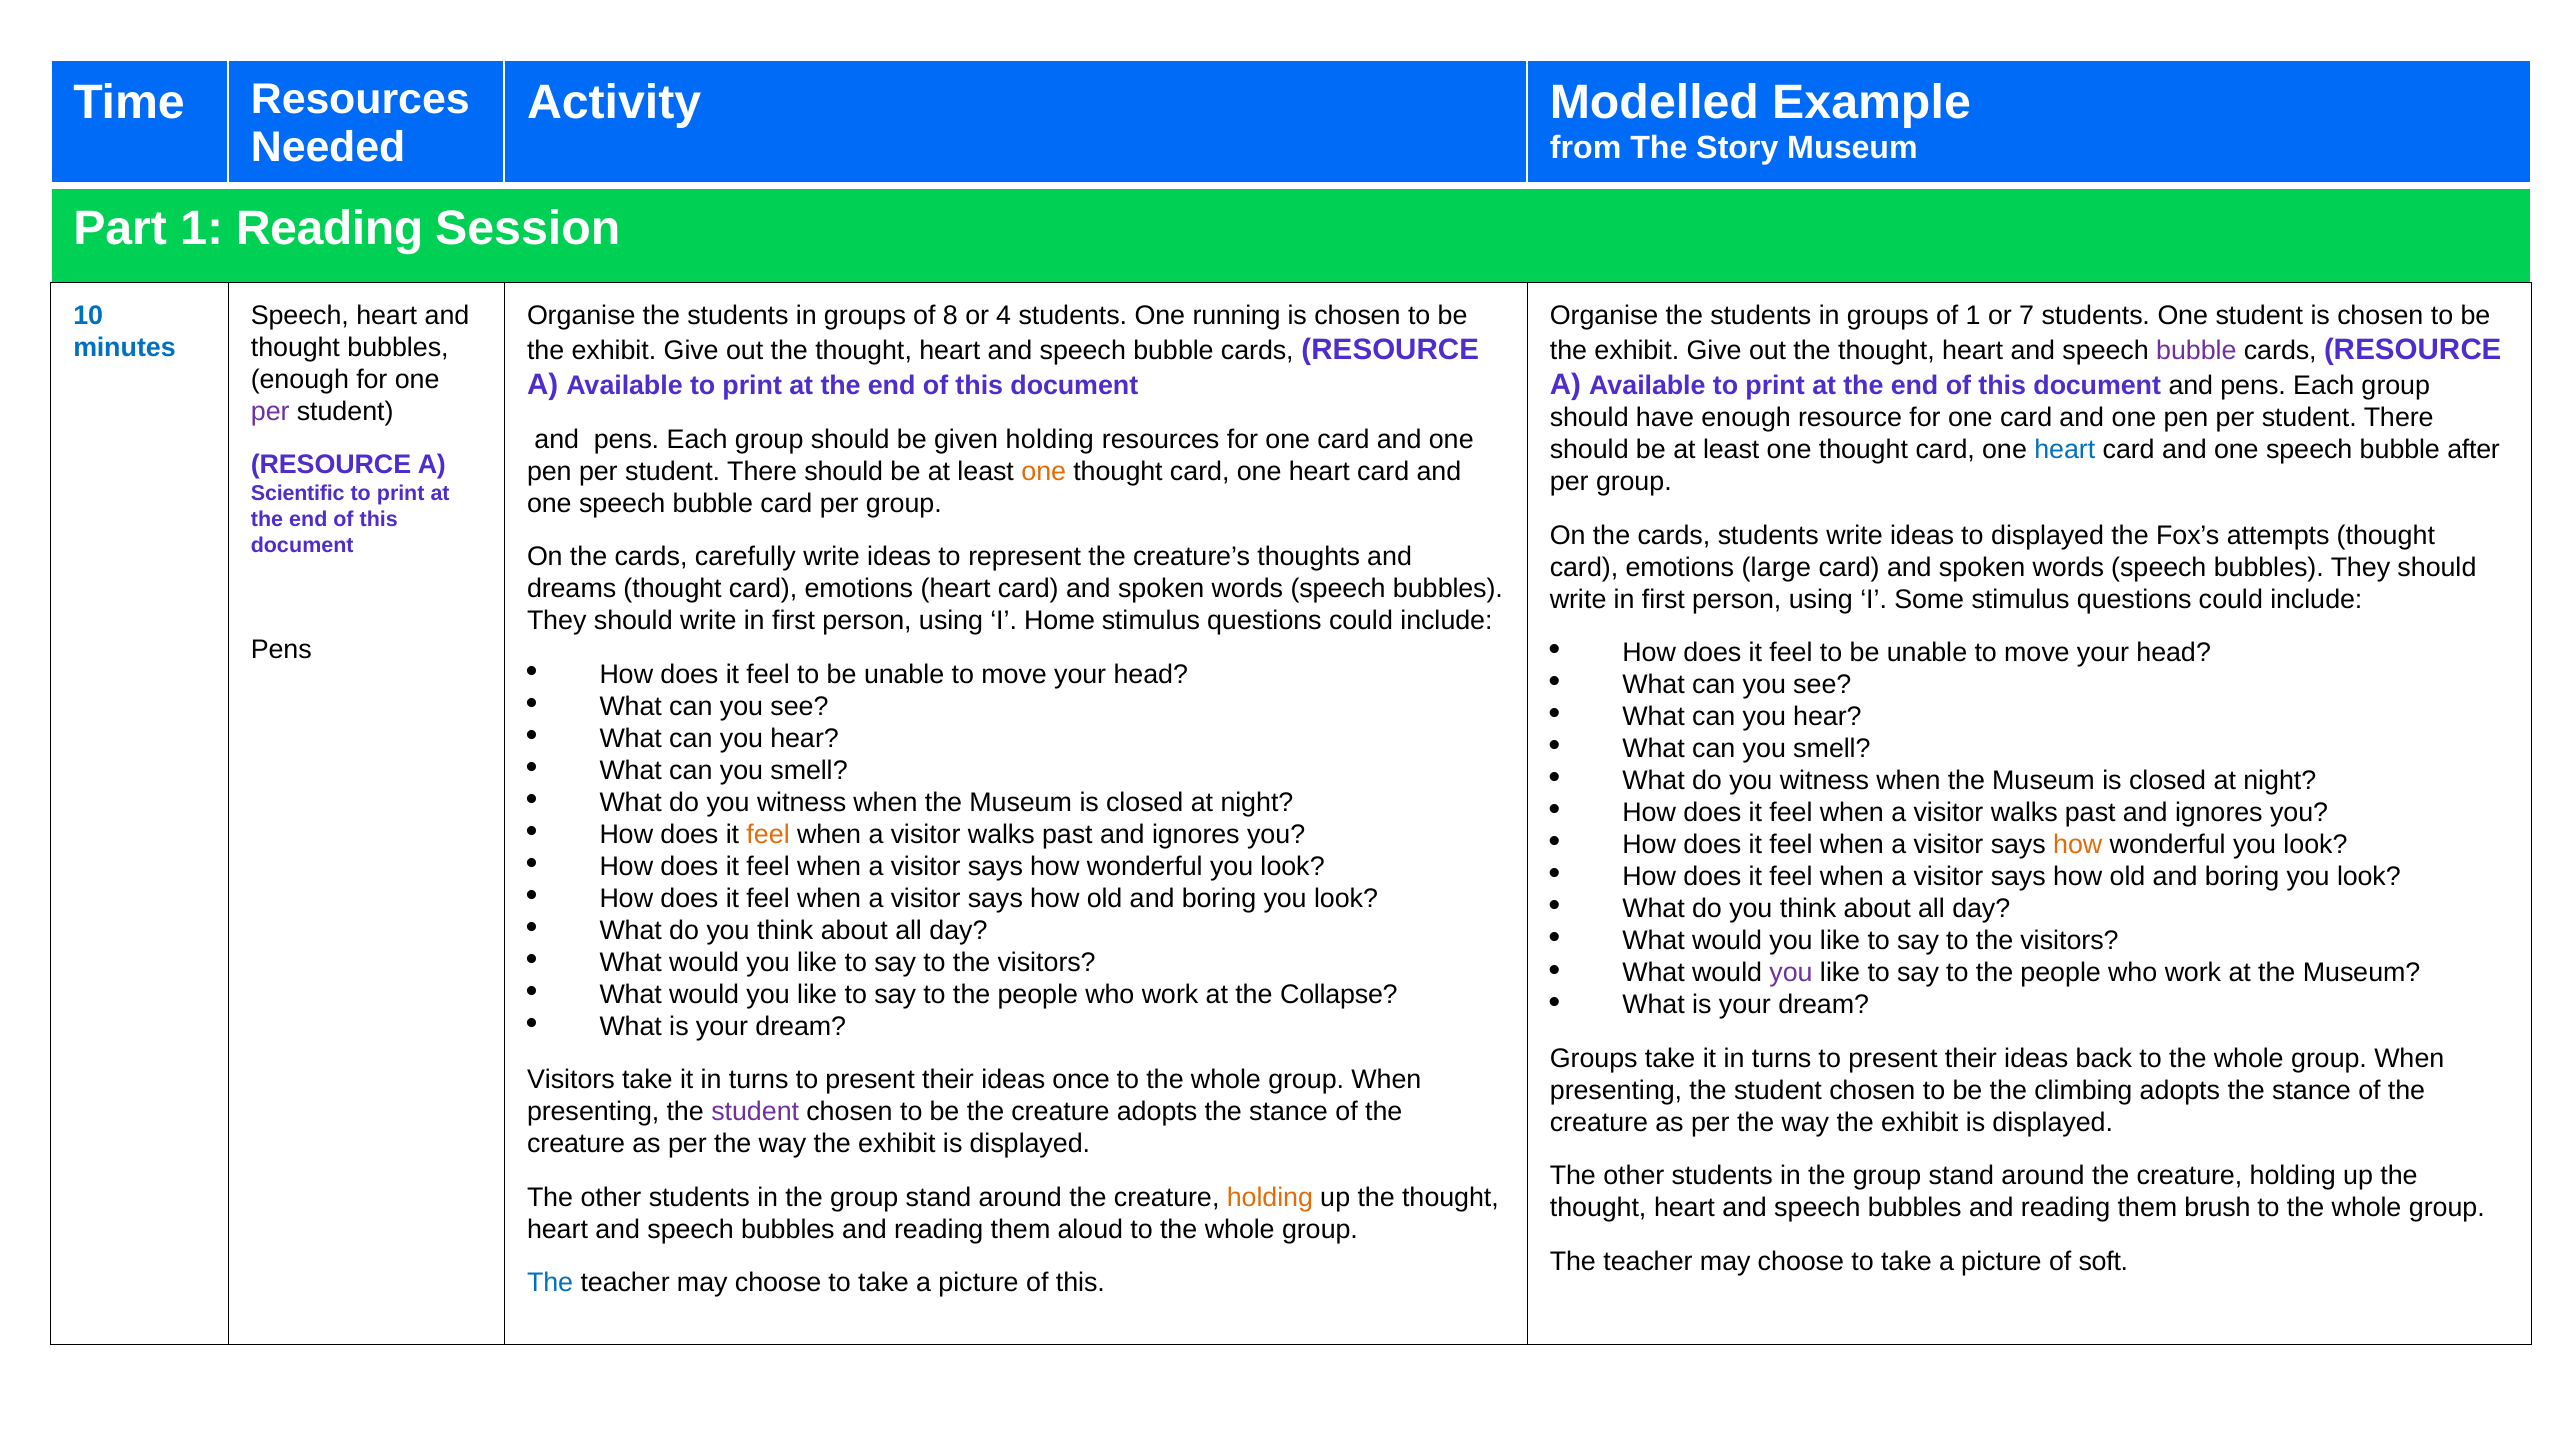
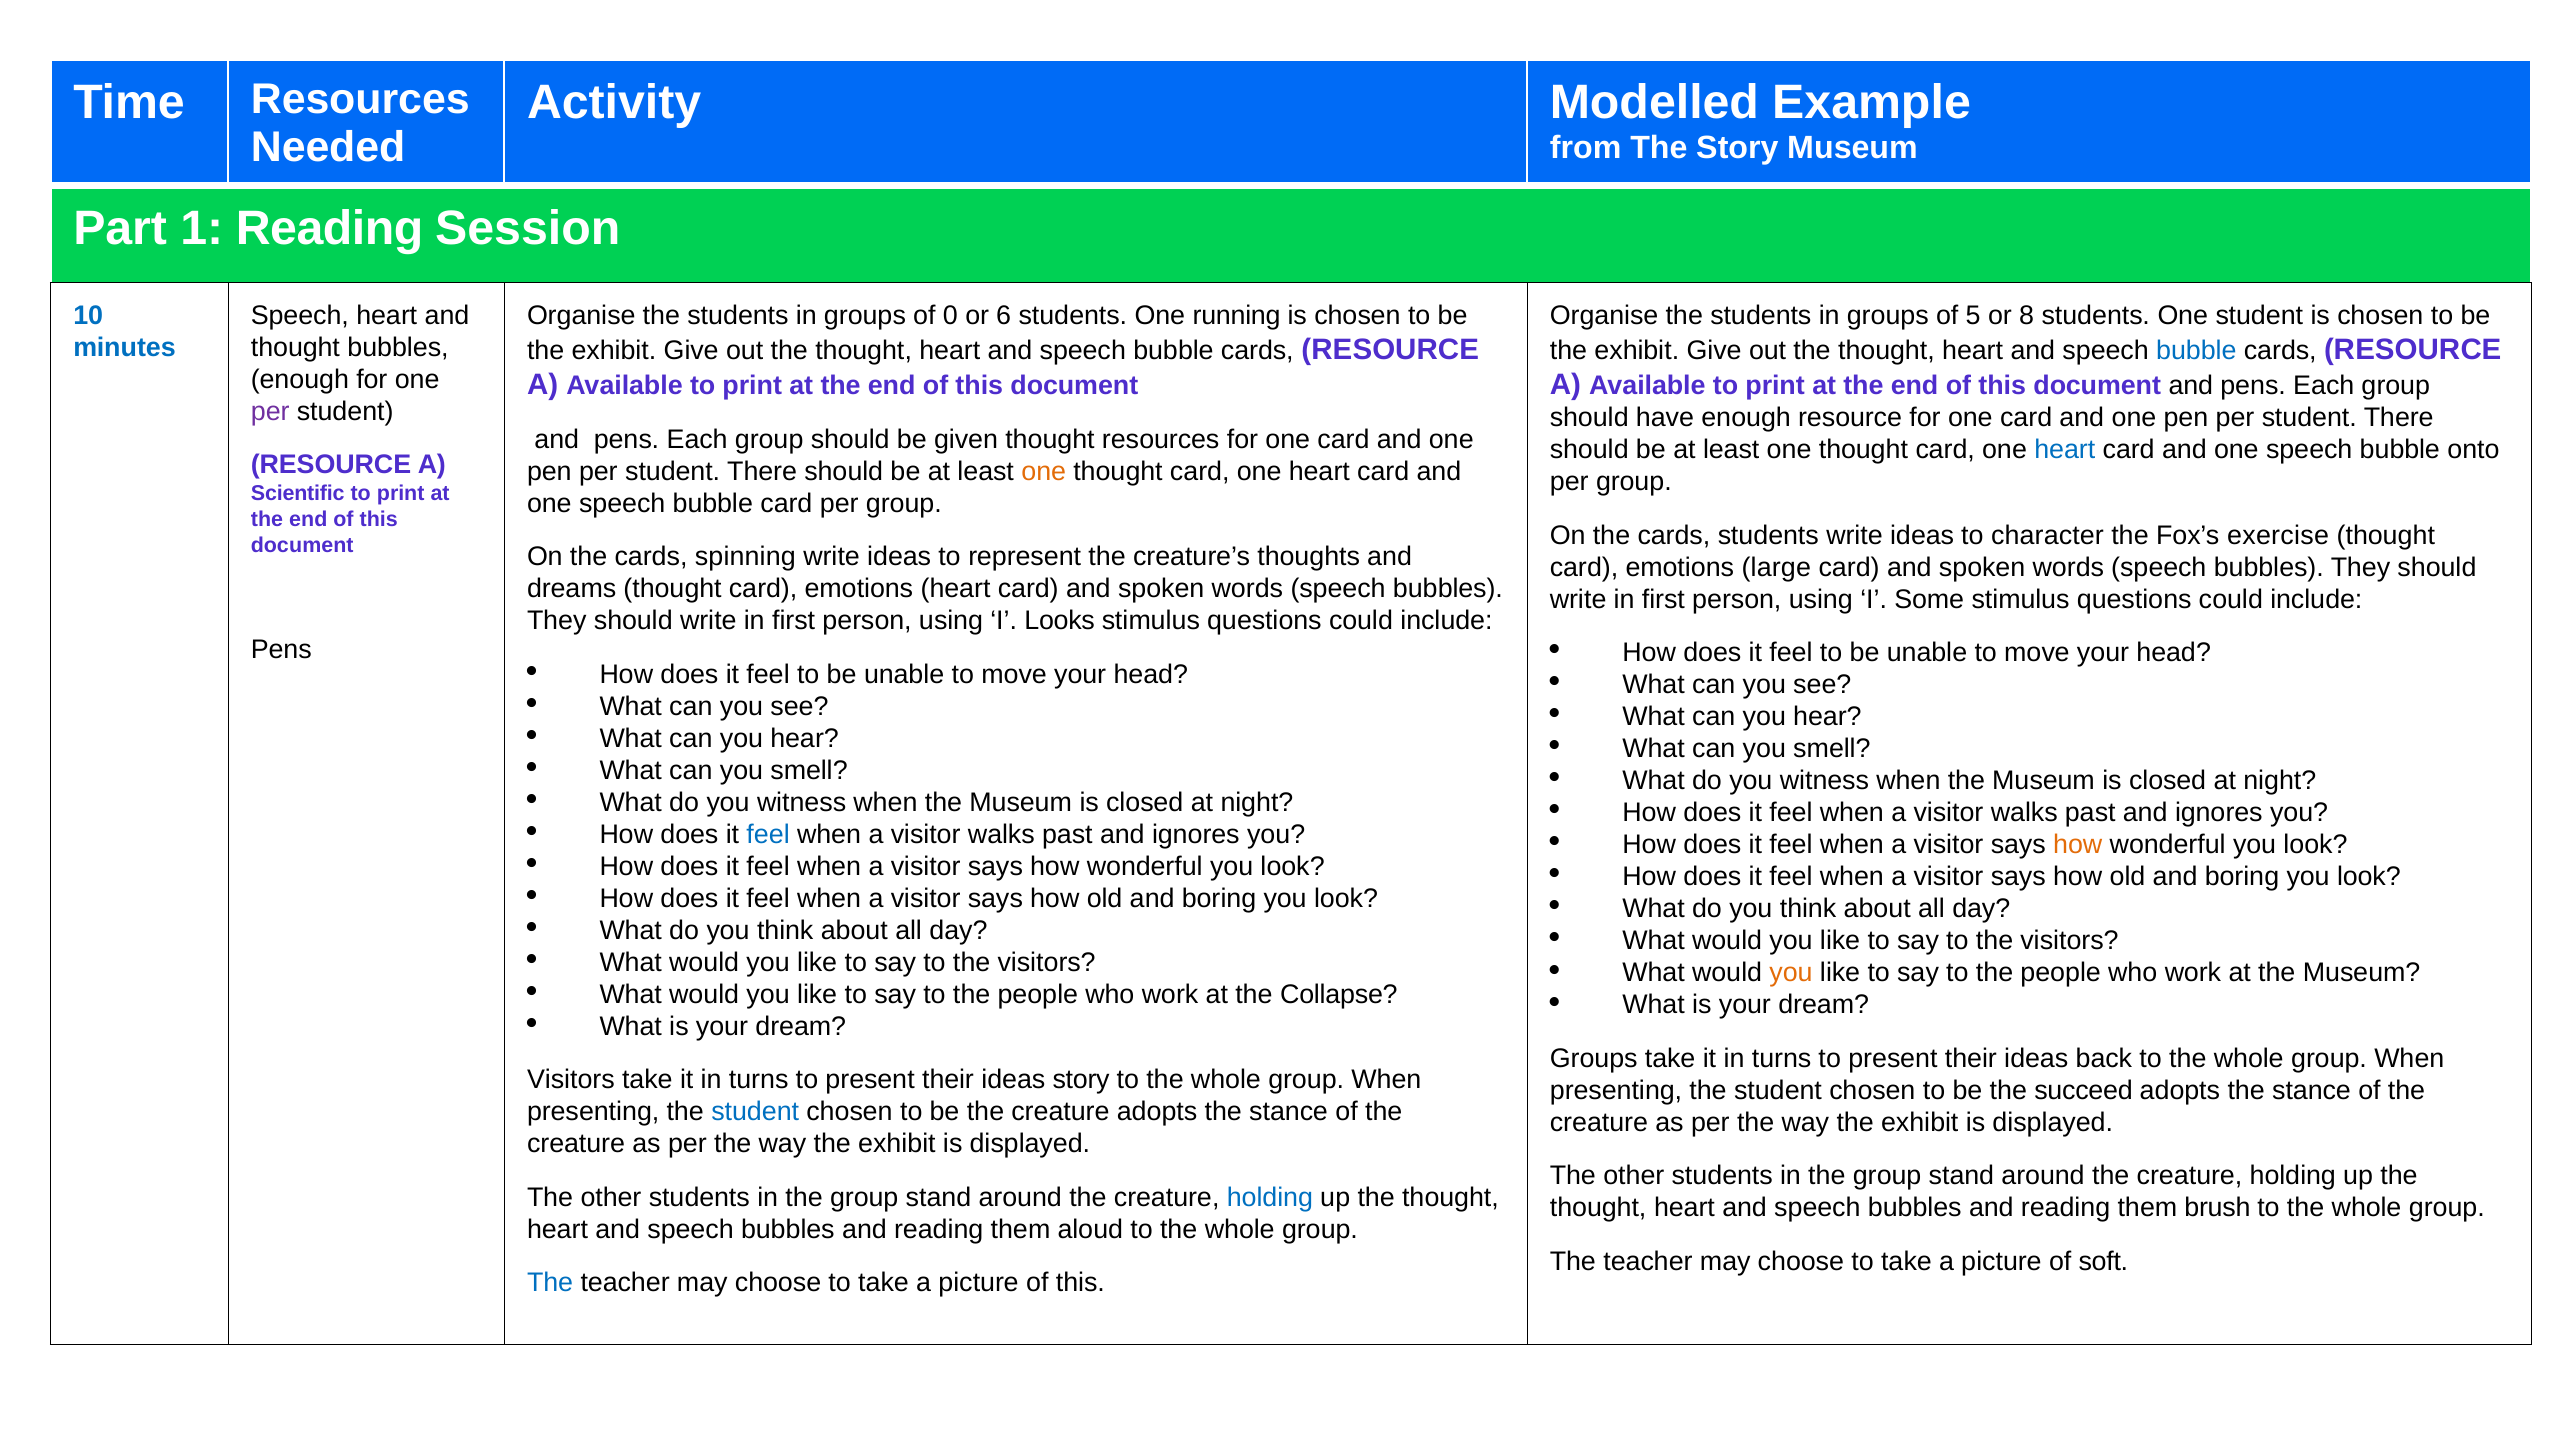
8: 8 -> 0
4: 4 -> 6
of 1: 1 -> 5
7: 7 -> 8
bubble at (2196, 350) colour: purple -> blue
given holding: holding -> thought
after: after -> onto
to displayed: displayed -> character
attempts: attempts -> exercise
carefully: carefully -> spinning
Home: Home -> Looks
feel at (768, 834) colour: orange -> blue
you at (1791, 973) colour: purple -> orange
ideas once: once -> story
climbing: climbing -> succeed
student at (755, 1112) colour: purple -> blue
holding at (1270, 1197) colour: orange -> blue
